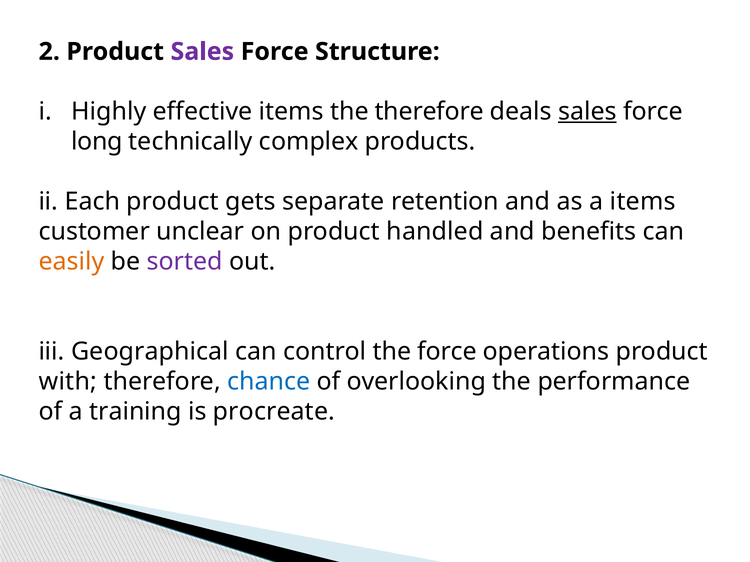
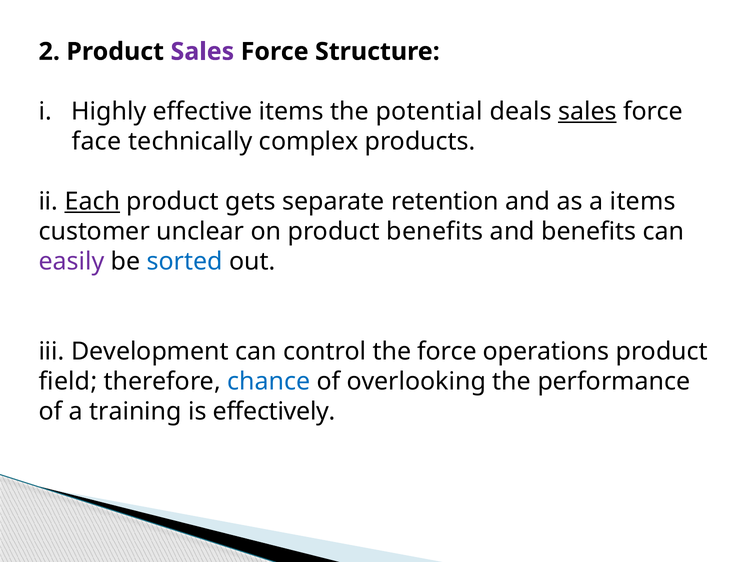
the therefore: therefore -> potential
long: long -> face
Each underline: none -> present
product handled: handled -> benefits
easily colour: orange -> purple
sorted colour: purple -> blue
Geographical: Geographical -> Development
with: with -> field
procreate: procreate -> effectively
